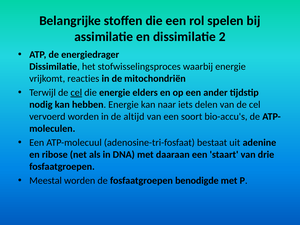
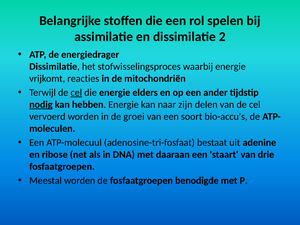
nodig underline: none -> present
iets: iets -> zijn
altijd: altijd -> groei
